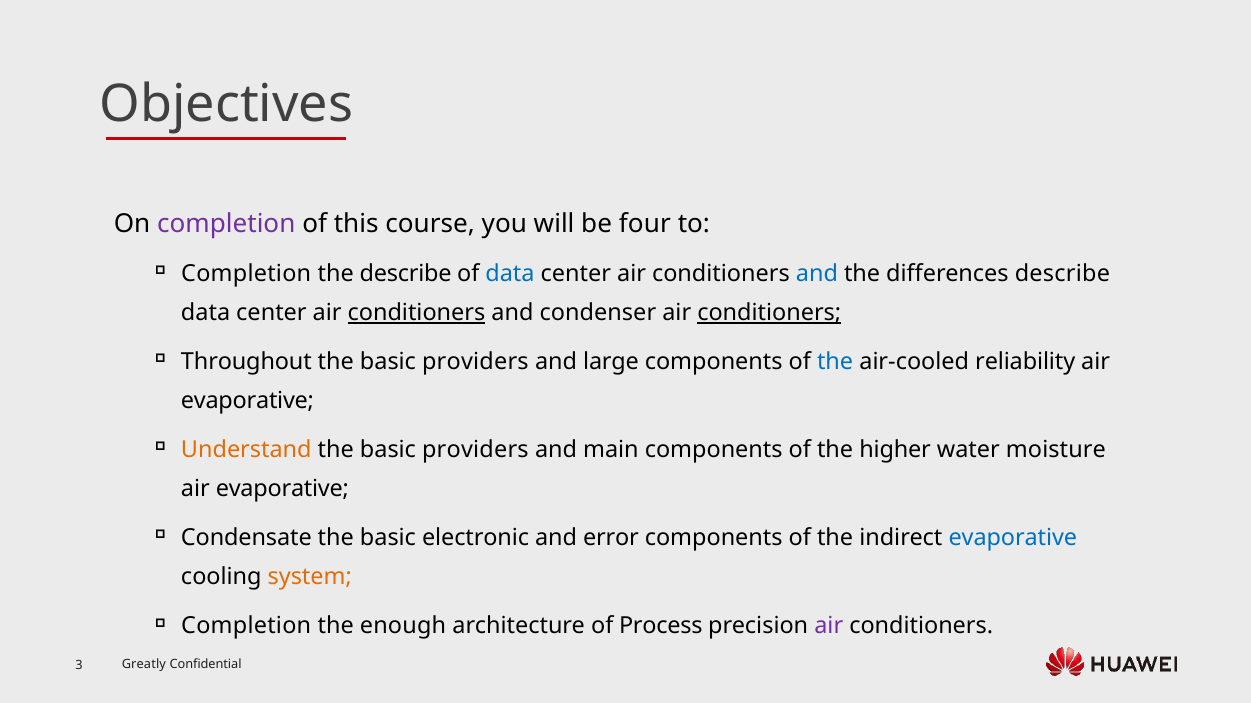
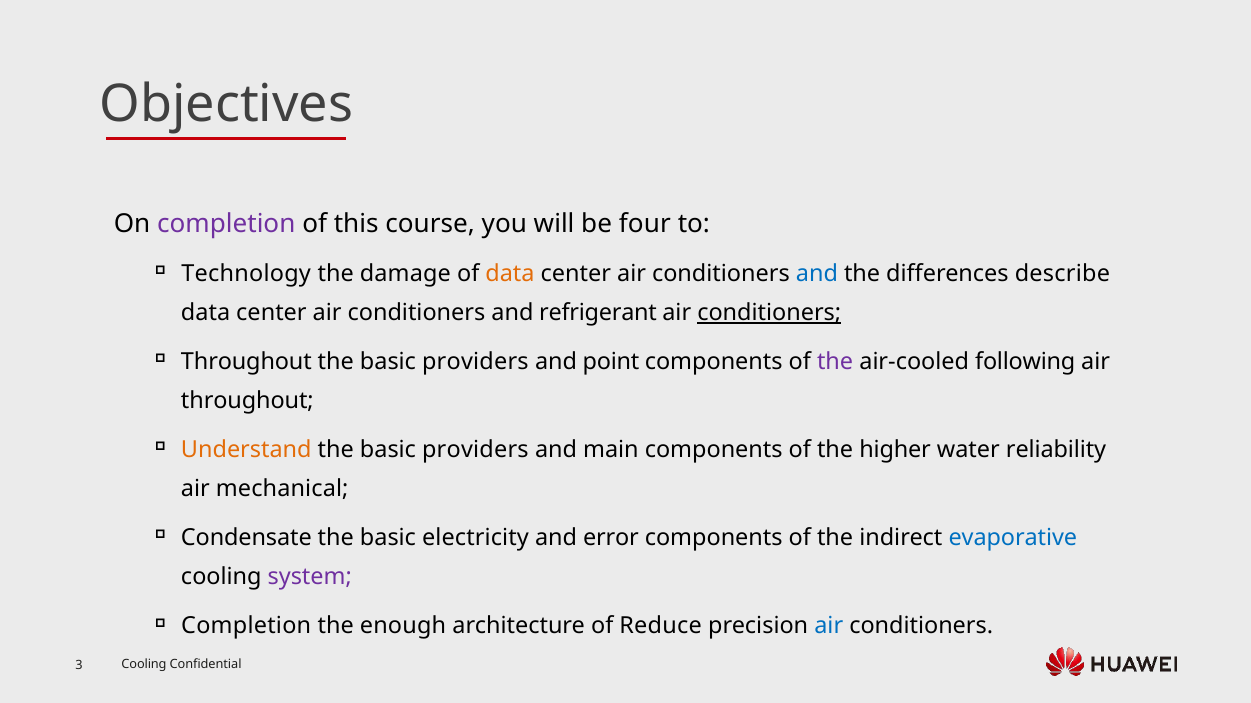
Completion at (246, 274): Completion -> Technology
the describe: describe -> damage
data at (510, 274) colour: blue -> orange
conditioners at (416, 313) underline: present -> none
condenser: condenser -> refrigerant
large: large -> point
the at (835, 362) colour: blue -> purple
reliability: reliability -> following
evaporative at (247, 402): evaporative -> throughout
moisture: moisture -> reliability
evaporative at (282, 490): evaporative -> mechanical
electronic: electronic -> electricity
system colour: orange -> purple
Process: Process -> Reduce
air at (829, 627) colour: purple -> blue
Greatly at (144, 665): Greatly -> Cooling
